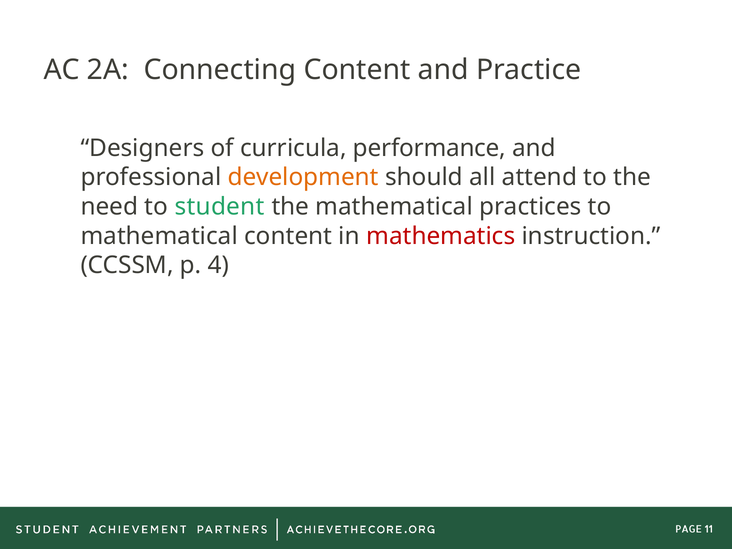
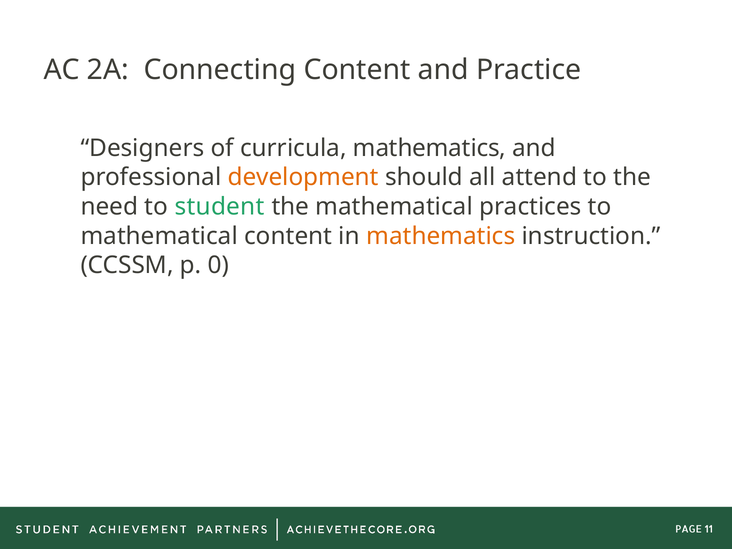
curricula performance: performance -> mathematics
mathematics at (441, 236) colour: red -> orange
4: 4 -> 0
